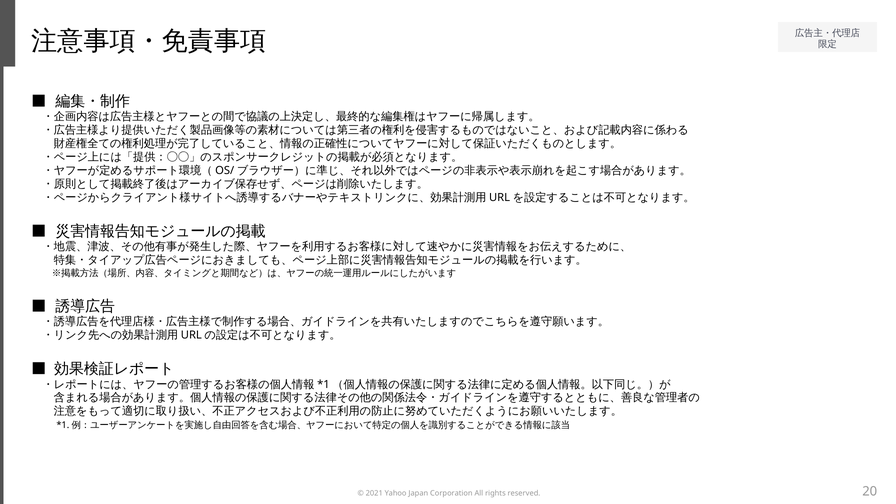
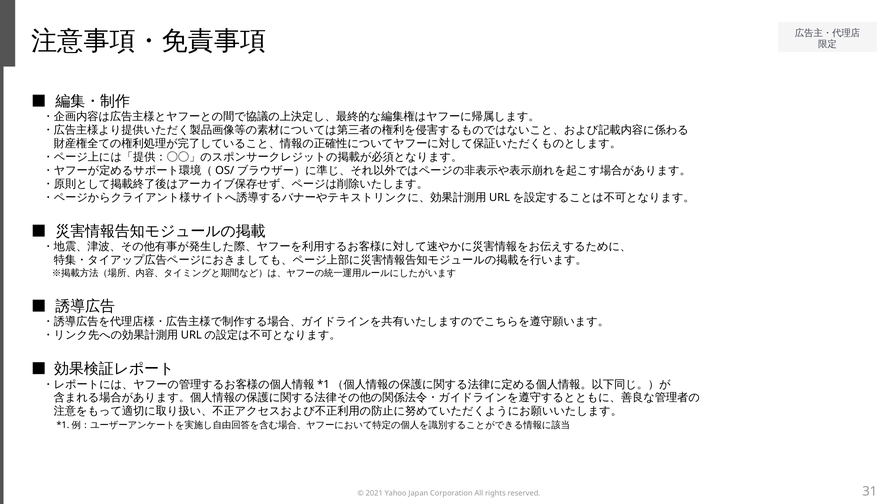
20: 20 -> 31
